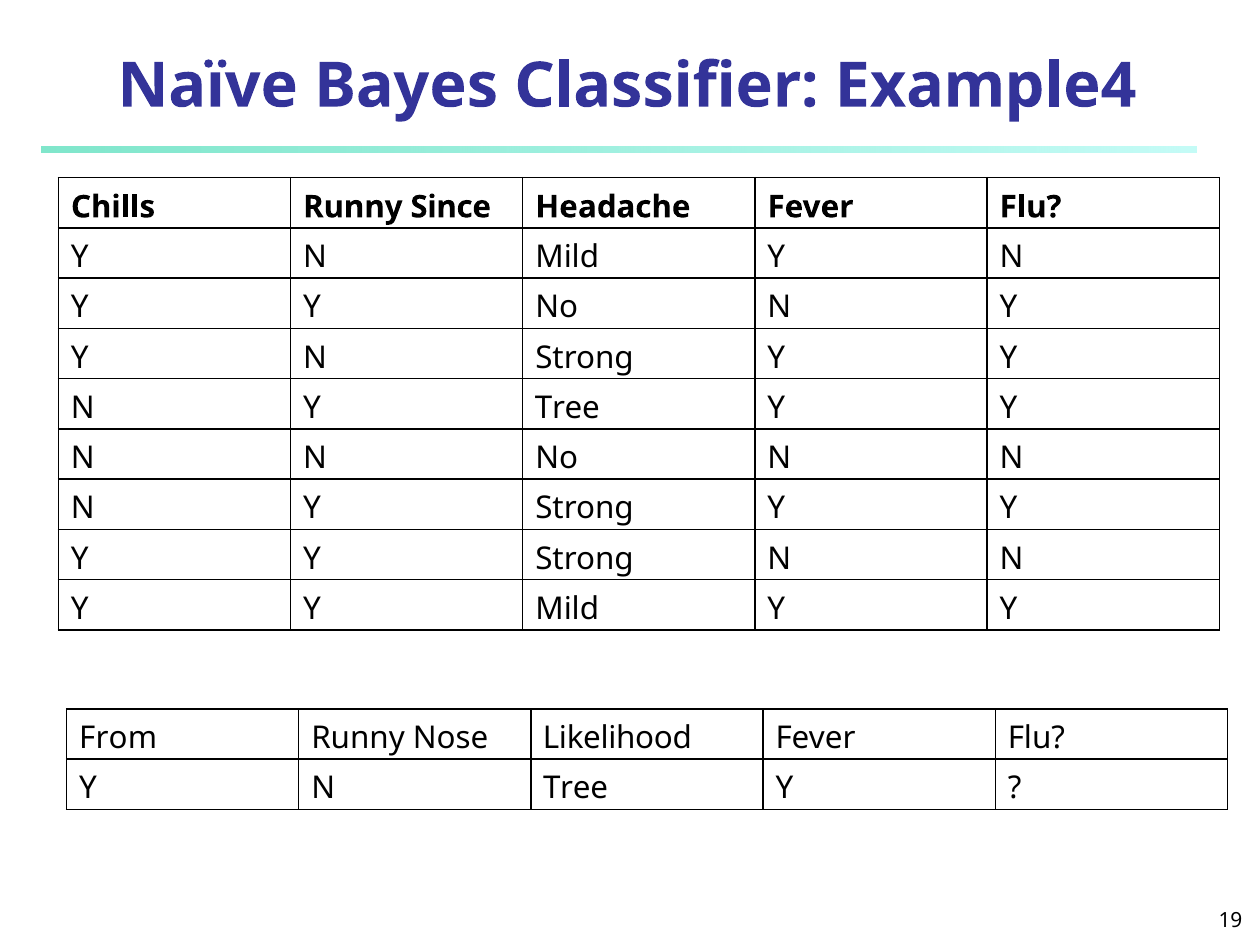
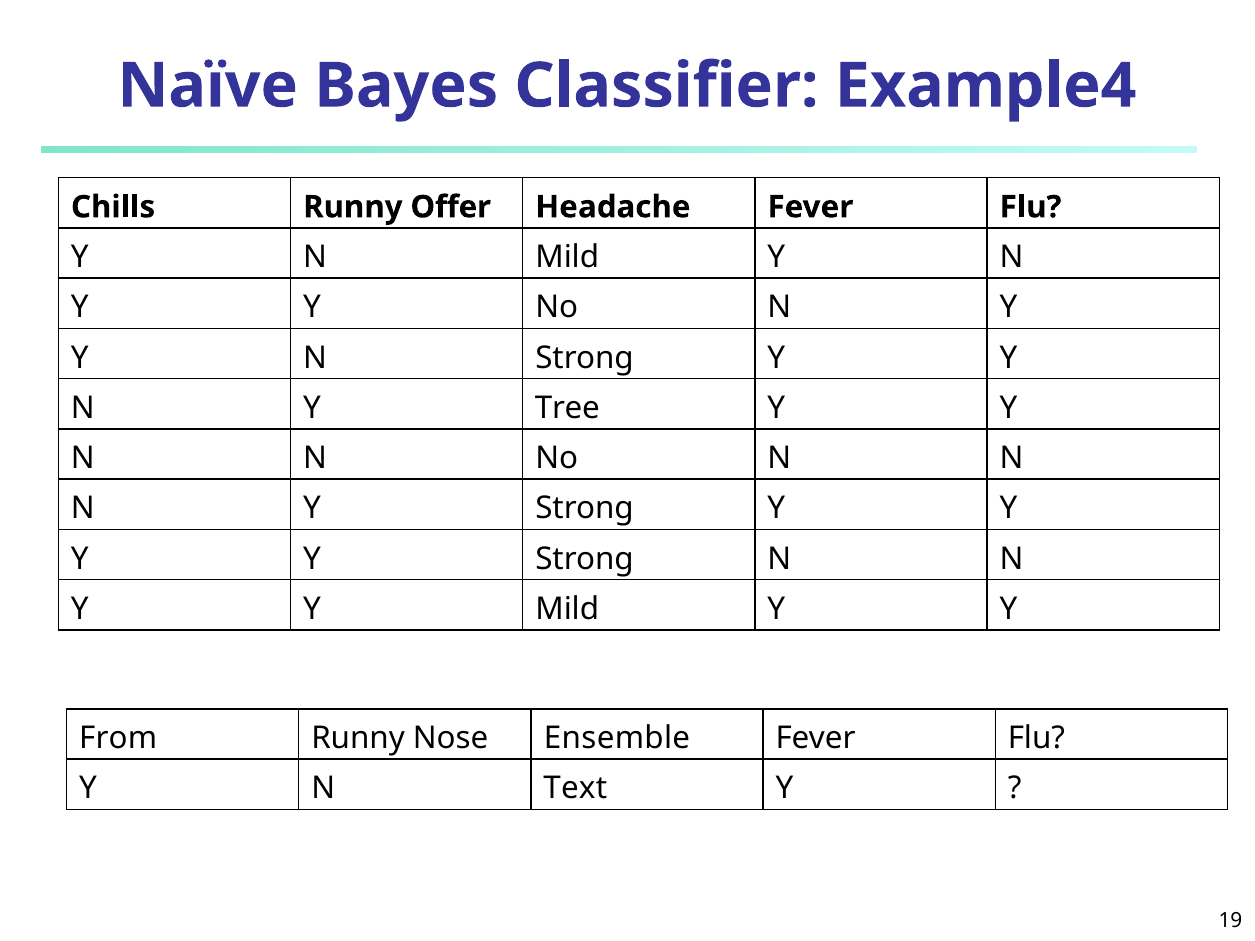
Since: Since -> Offer
Likelihood: Likelihood -> Ensemble
N Tree: Tree -> Text
